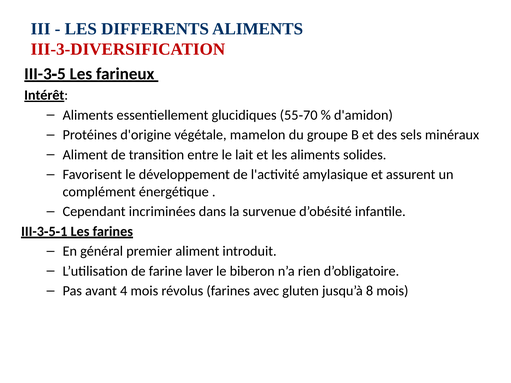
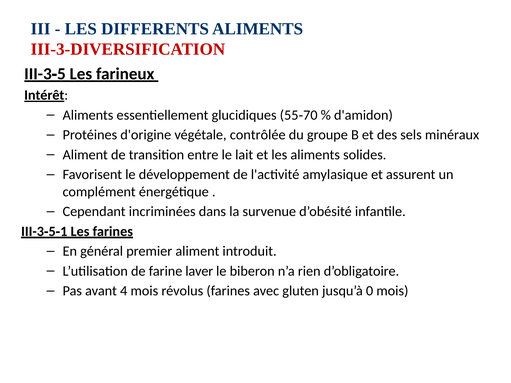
mamelon: mamelon -> contrôlée
8: 8 -> 0
